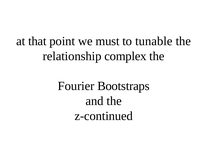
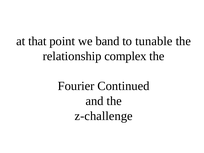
must: must -> band
Bootstraps: Bootstraps -> Continued
z-continued: z-continued -> z-challenge
